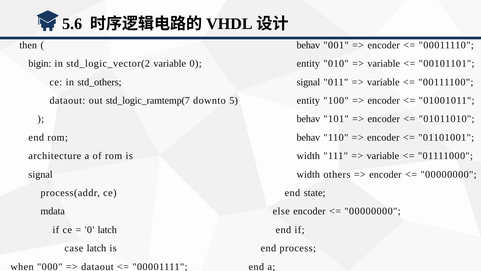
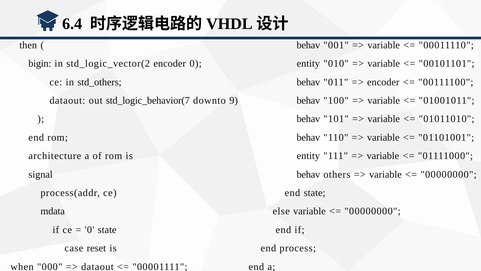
5.6: 5.6 -> 6.4
encoder at (384, 45): encoder -> variable
std_logic_vector(2 variable: variable -> encoder
signal at (308, 82): signal -> behav
variable at (383, 82): variable -> encoder
std_logic_ramtemp(7: std_logic_ramtemp(7 -> std_logic_behavior(7
5: 5 -> 9
entity at (308, 100): entity -> behav
encoder at (384, 100): encoder -> variable
encoder at (384, 119): encoder -> variable
encoder at (383, 137): encoder -> variable
width at (308, 156): width -> entity
width at (308, 174): width -> behav
encoder at (385, 174): encoder -> variable
else encoder: encoder -> variable
0 latch: latch -> state
case latch: latch -> reset
